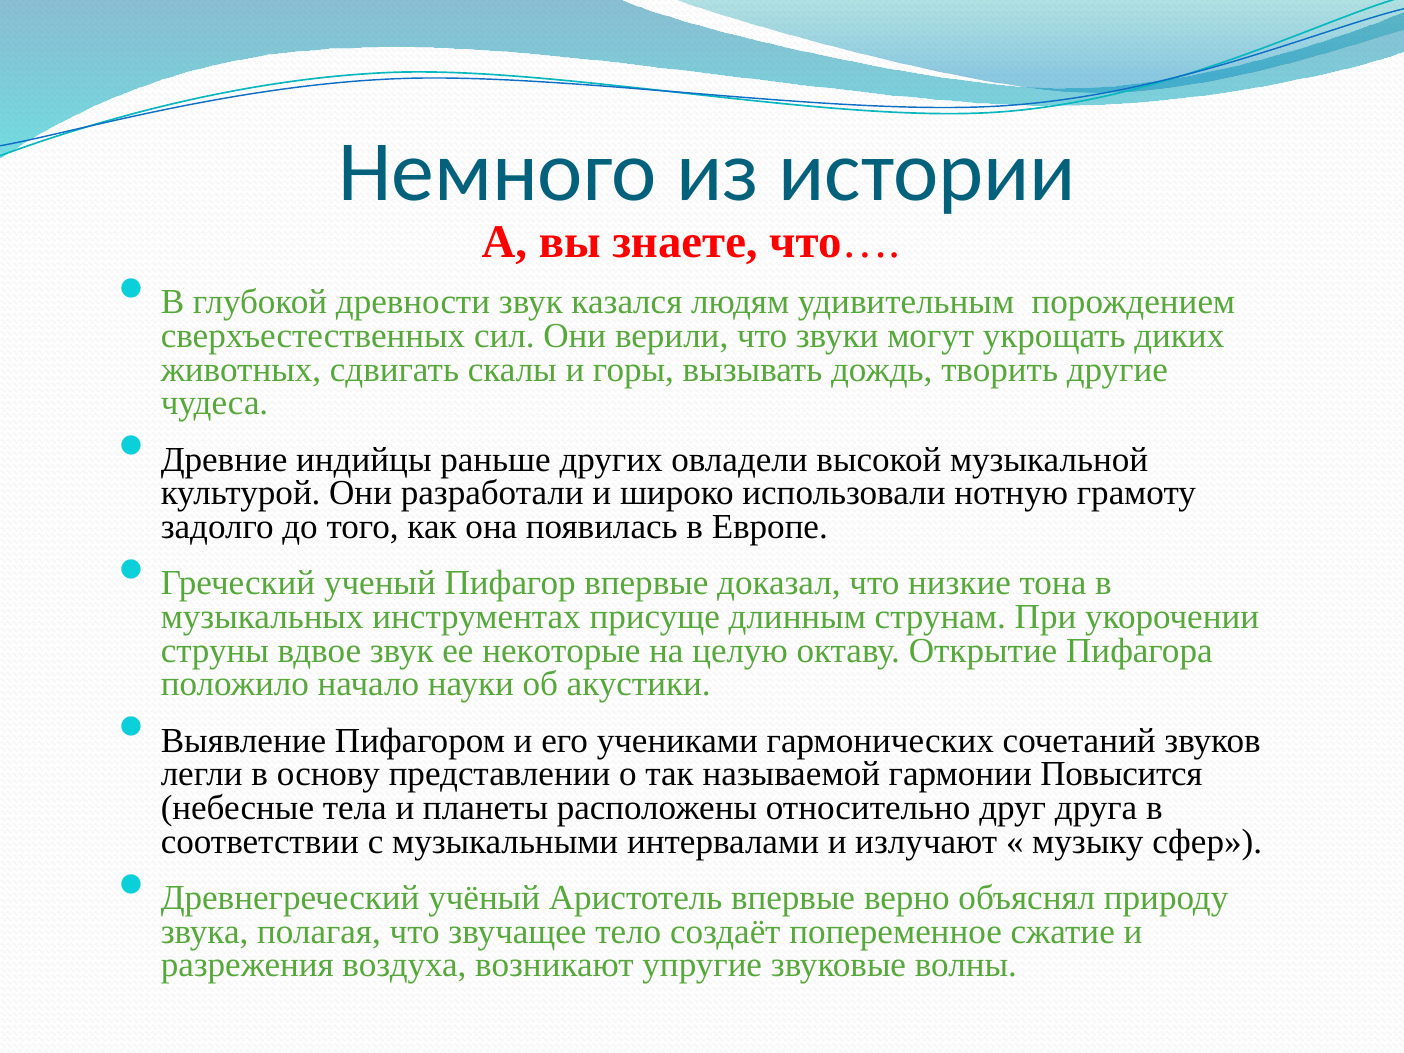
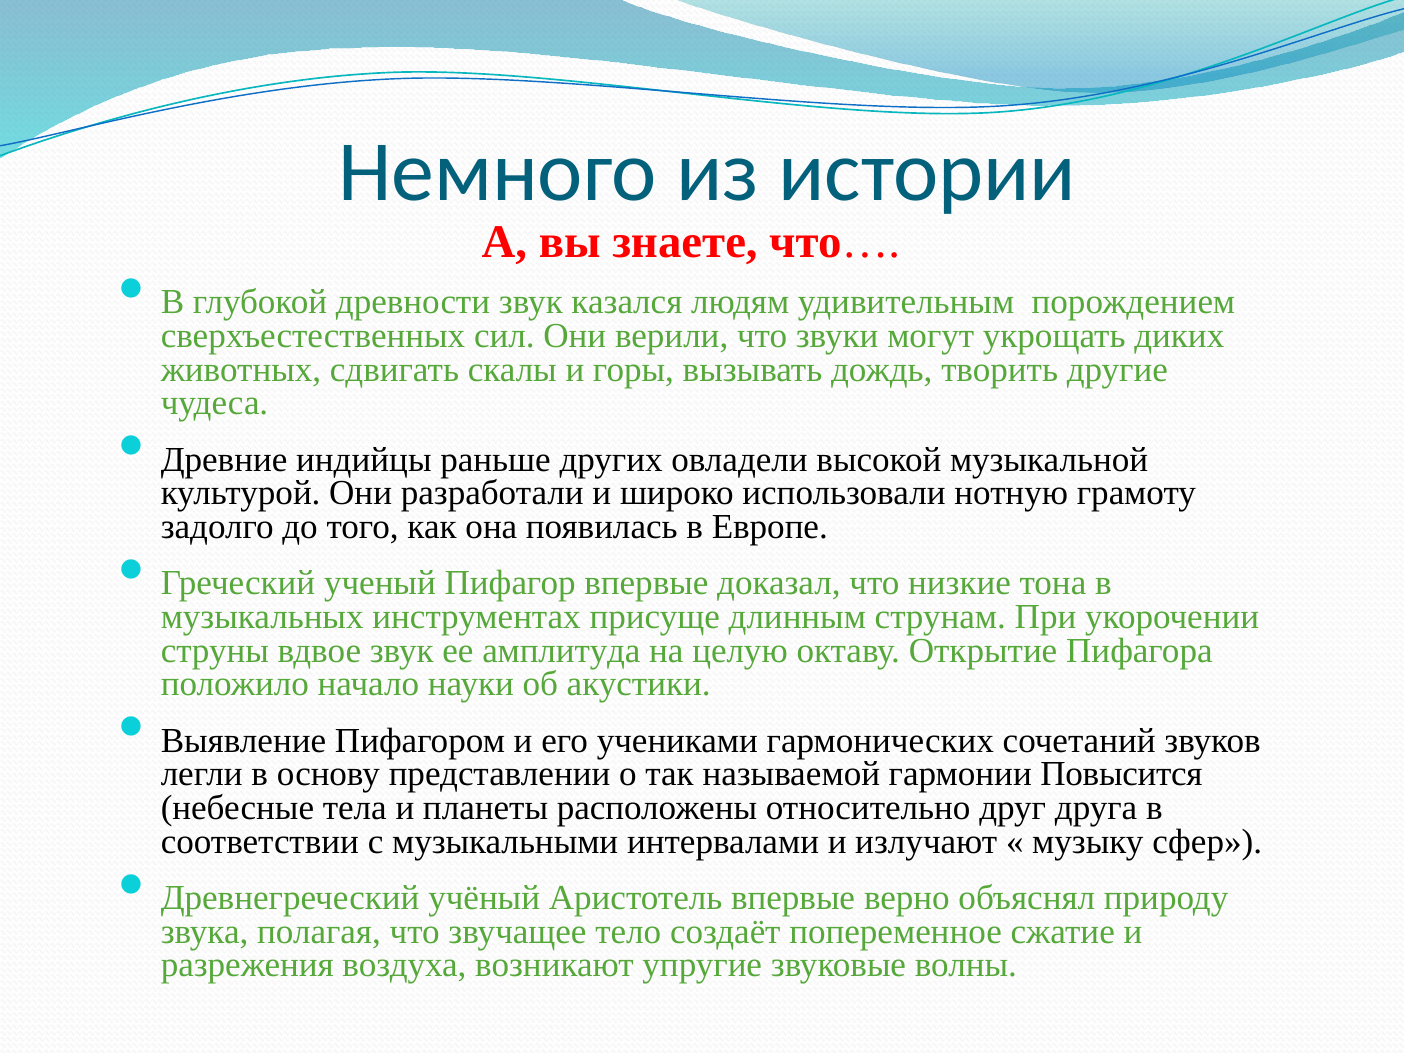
некоторые: некоторые -> амплитуда
